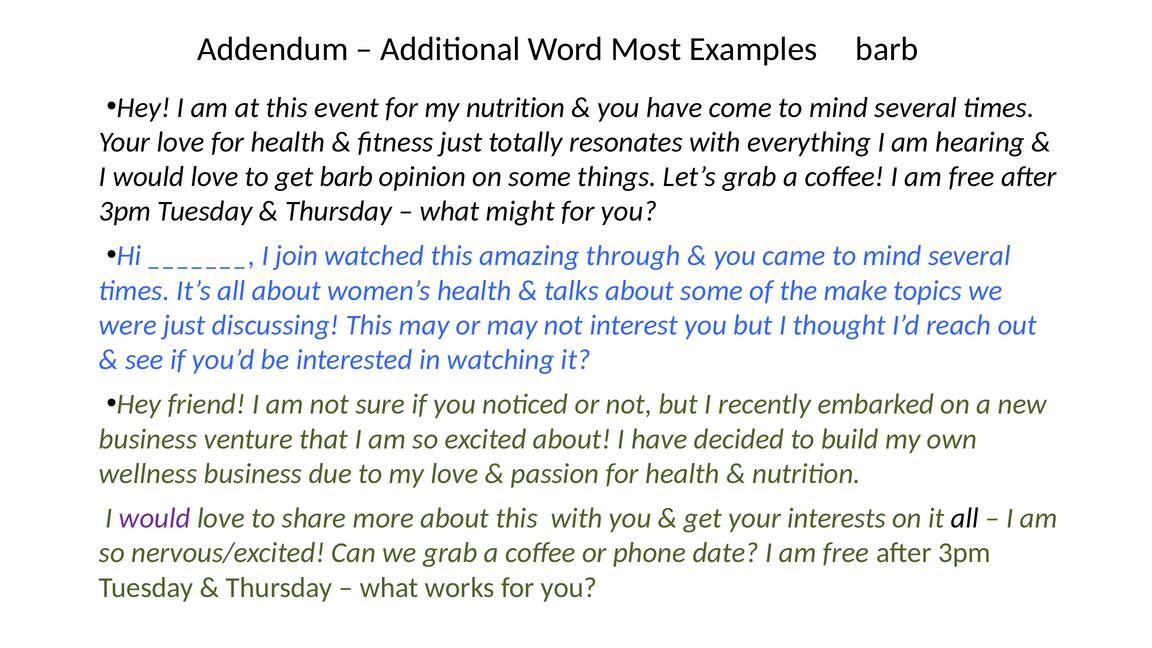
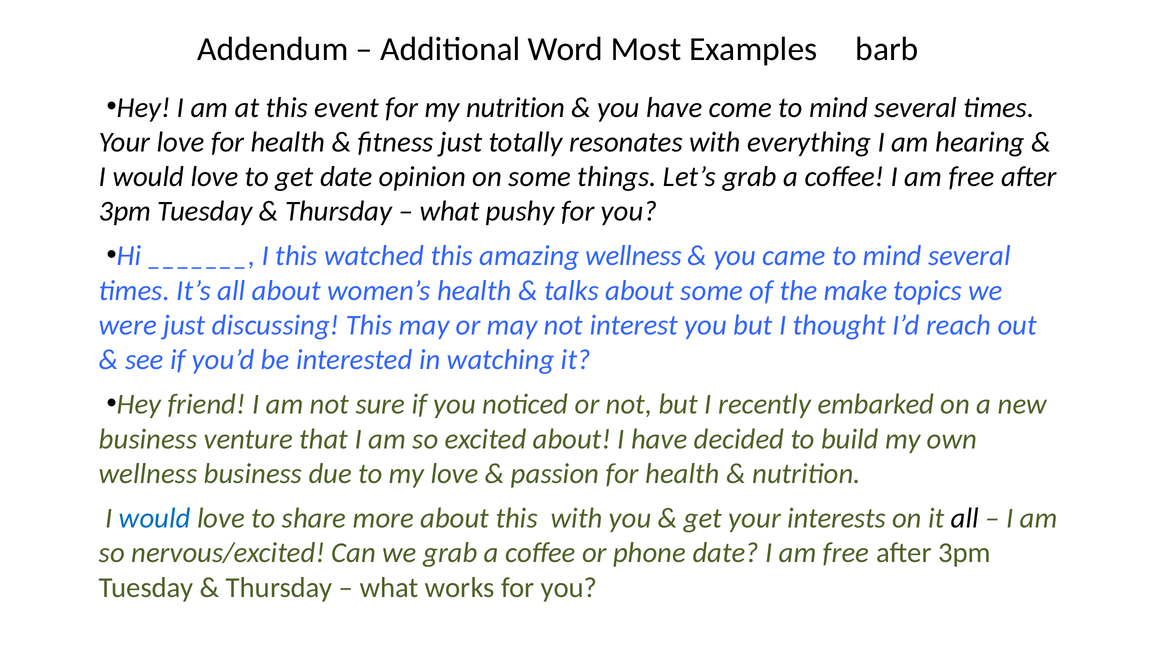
get barb: barb -> date
might: might -> pushy
I join: join -> this
amazing through: through -> wellness
would at (155, 518) colour: purple -> blue
